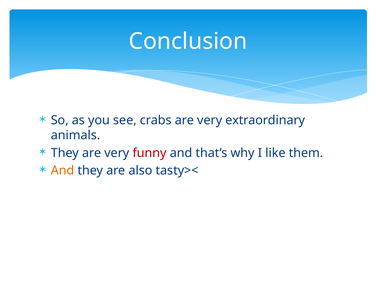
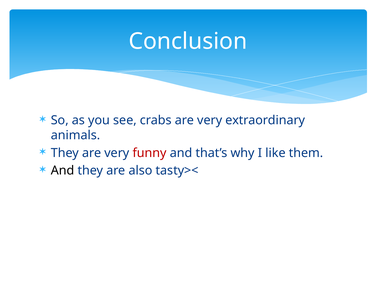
And at (63, 170) colour: orange -> black
